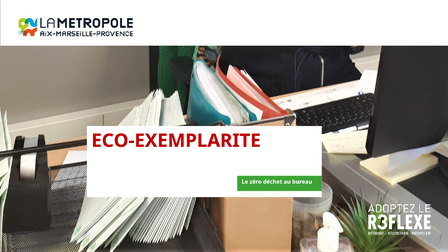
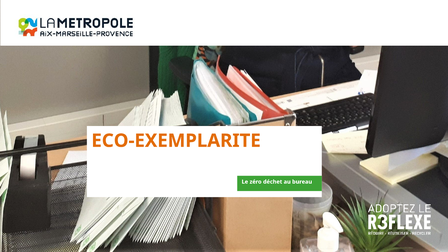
ECO-EXEMPLARITE colour: red -> orange
